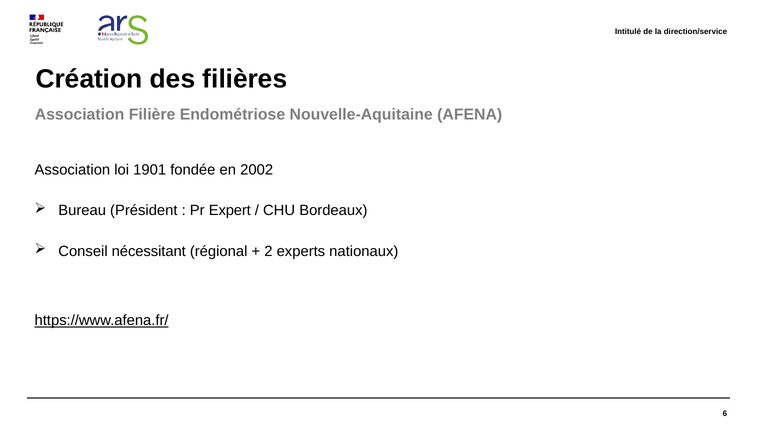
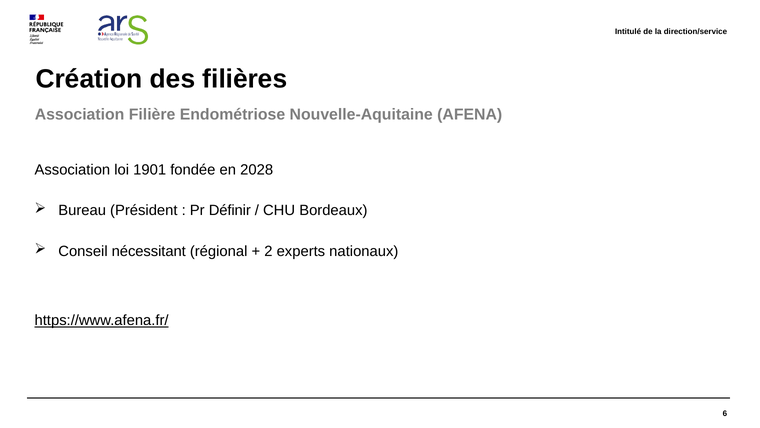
2002: 2002 -> 2028
Expert: Expert -> Définir
